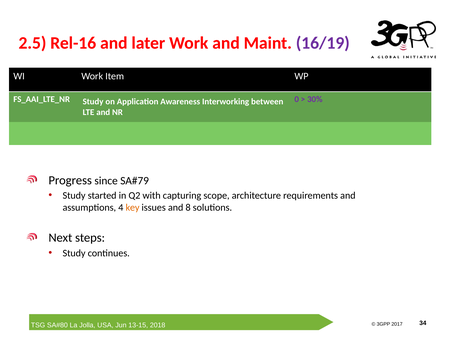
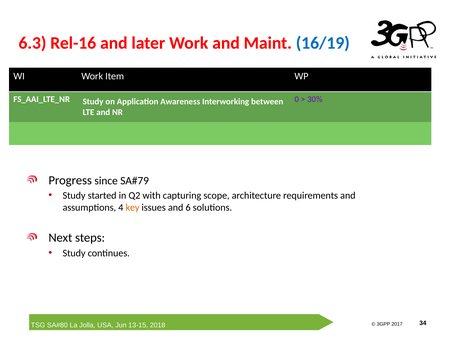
2.5: 2.5 -> 6.3
16/19 colour: purple -> blue
8: 8 -> 6
